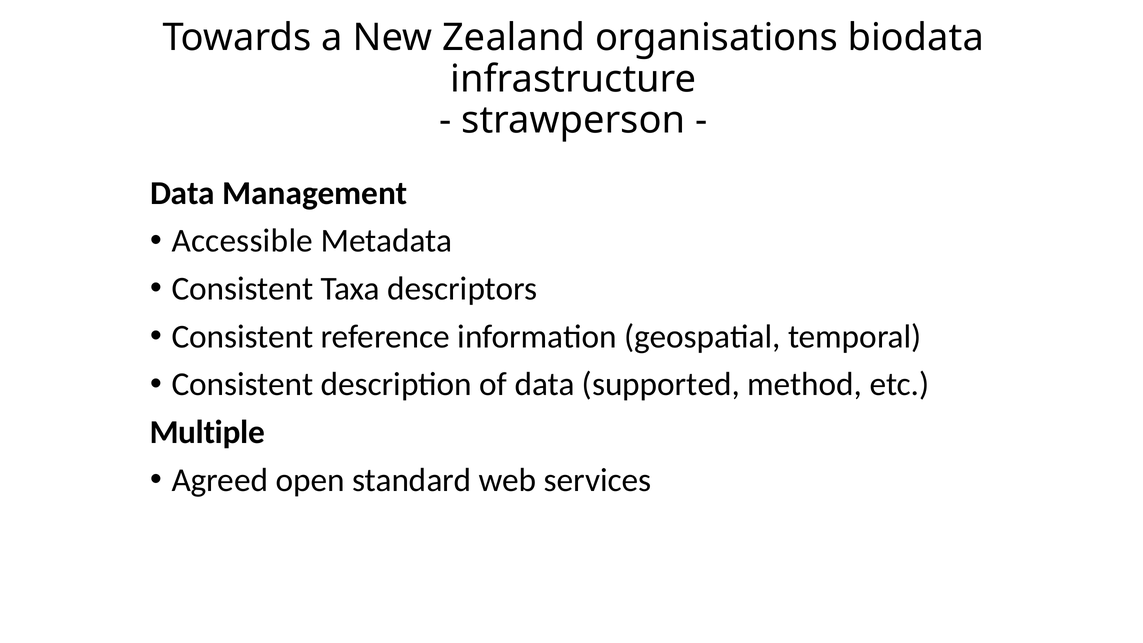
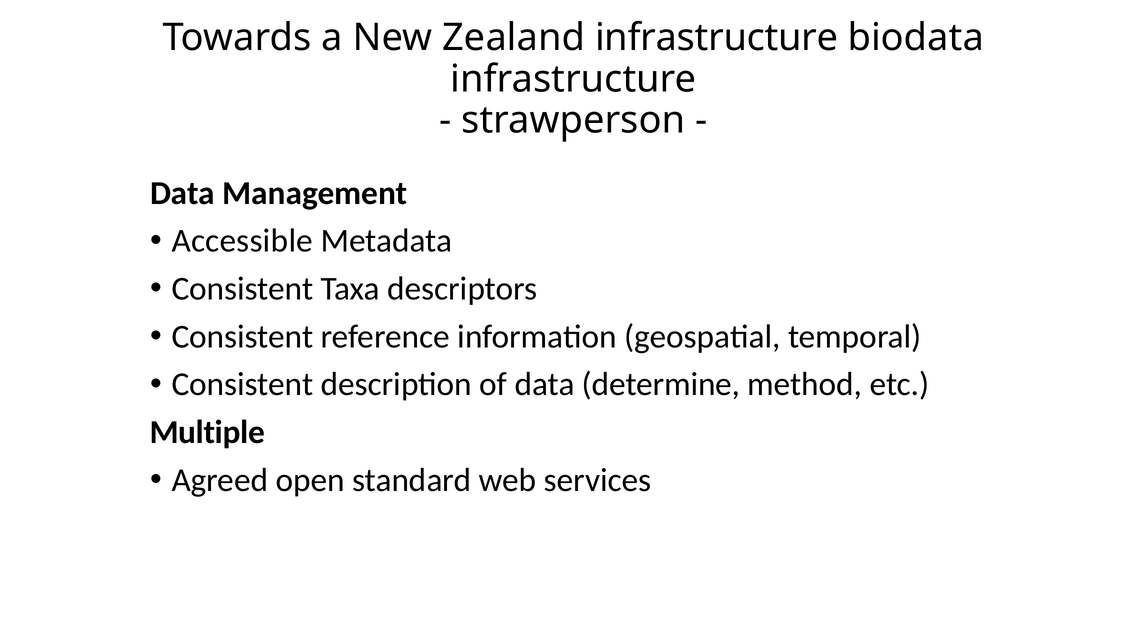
Zealand organisations: organisations -> infrastructure
supported: supported -> determine
